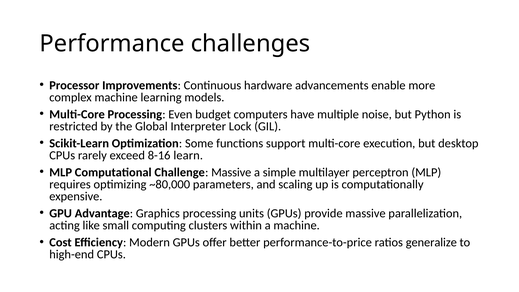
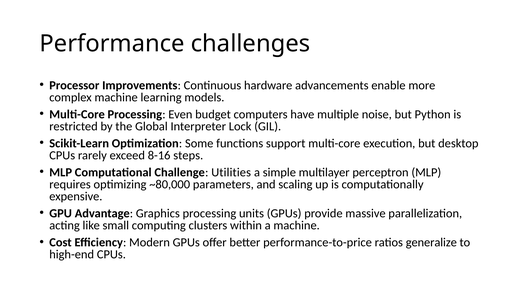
learn: learn -> steps
Challenge Massive: Massive -> Utilities
